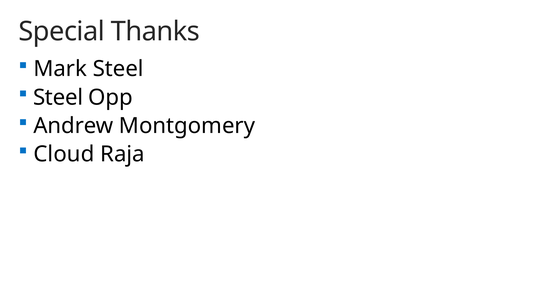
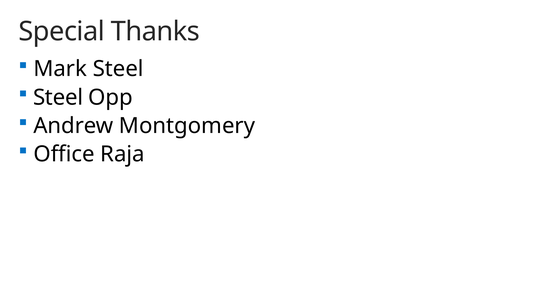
Cloud: Cloud -> Office
